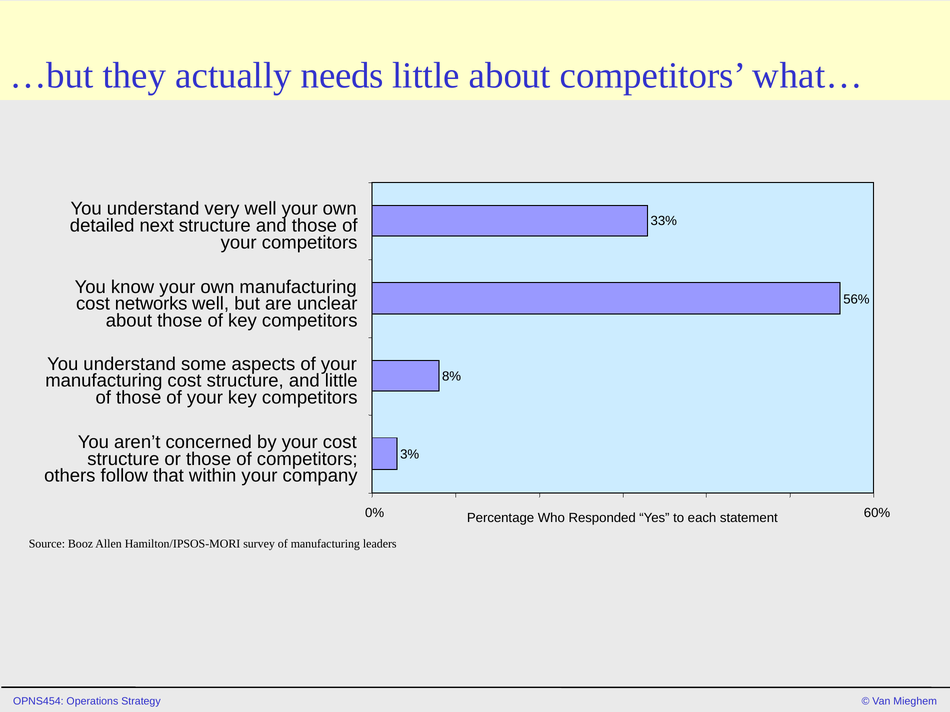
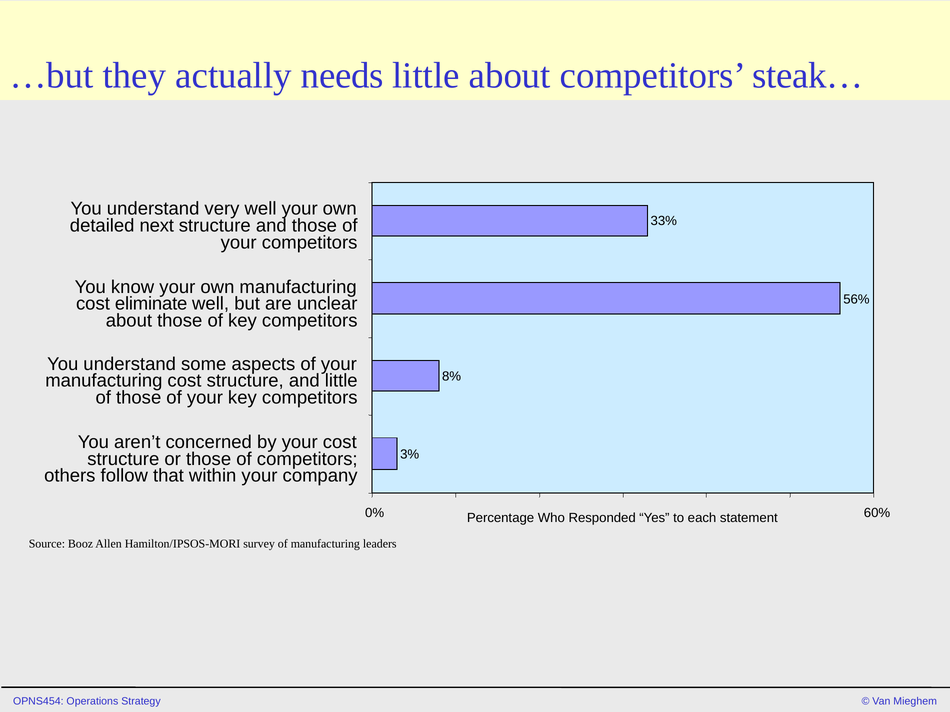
what…: what… -> steak…
networks: networks -> eliminate
